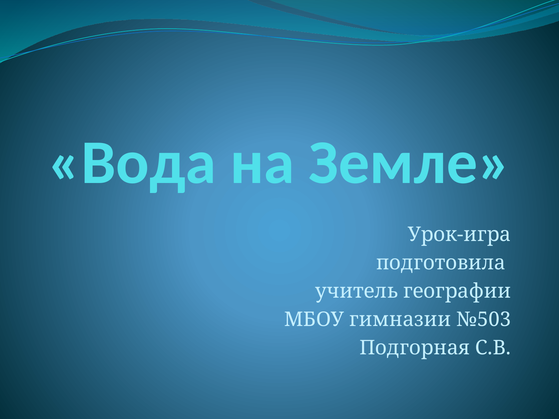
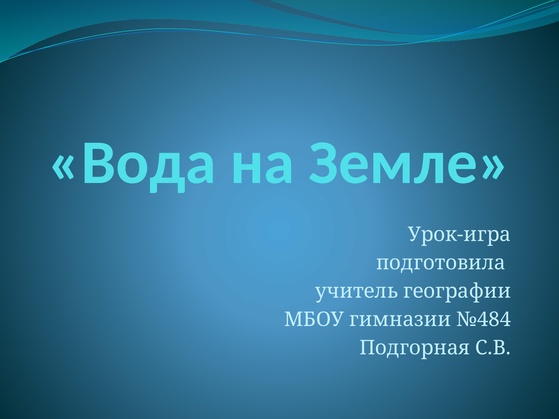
№503: №503 -> №484
